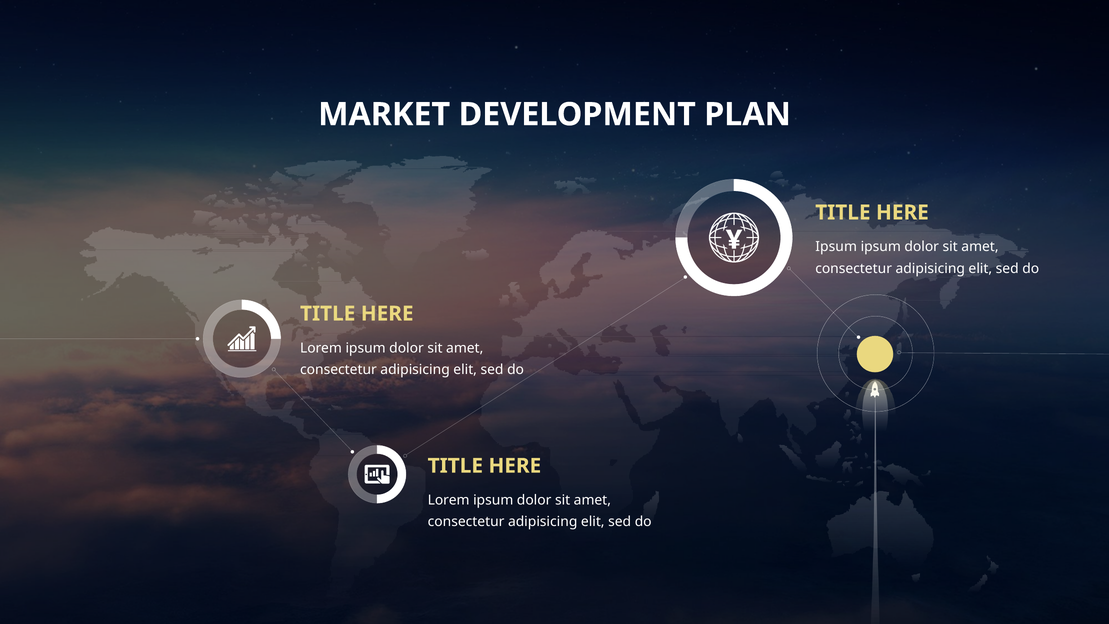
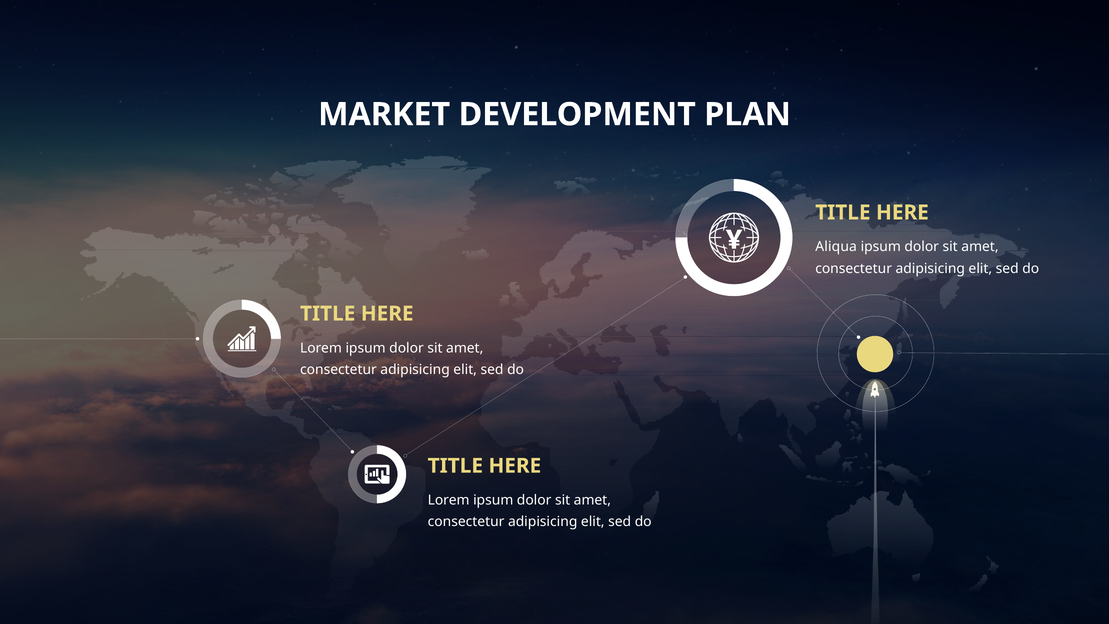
Ipsum at (836, 247): Ipsum -> Aliqua
